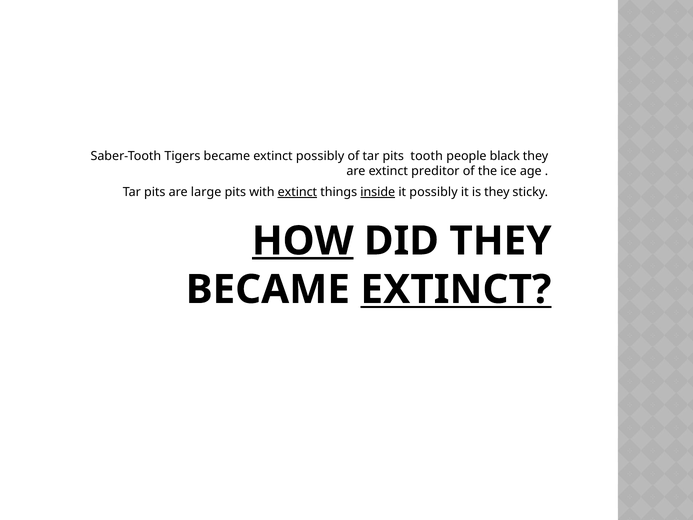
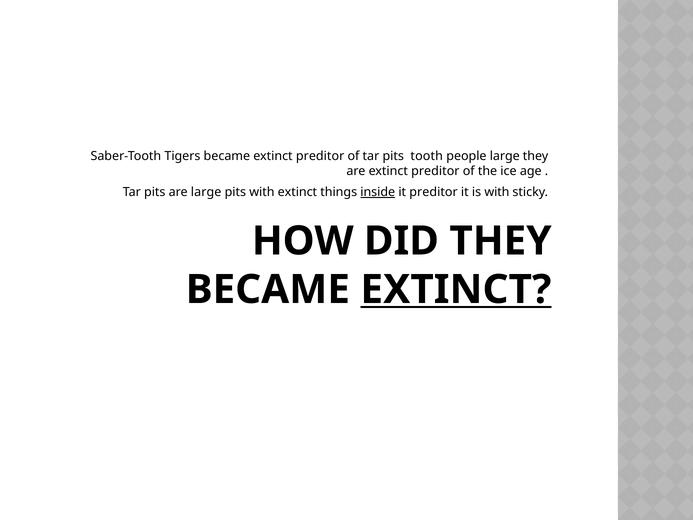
became extinct possibly: possibly -> preditor
people black: black -> large
extinct at (297, 192) underline: present -> none
it possibly: possibly -> preditor
is they: they -> with
HOW underline: present -> none
